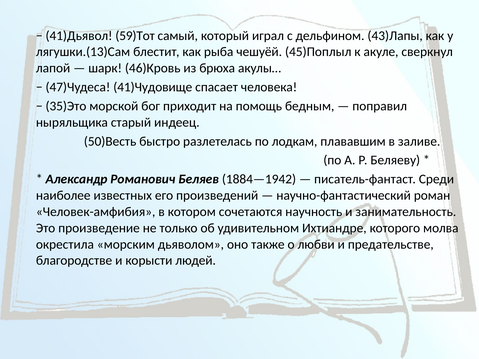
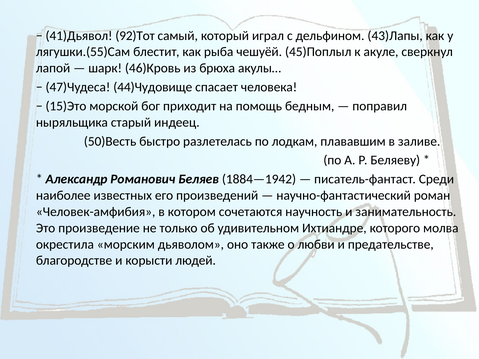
59)Тот: 59)Тот -> 92)Тот
лягушки.(13)Сам: лягушки.(13)Сам -> лягушки.(55)Сам
41)Чудовище: 41)Чудовище -> 44)Чудовище
35)Это: 35)Это -> 15)Это
